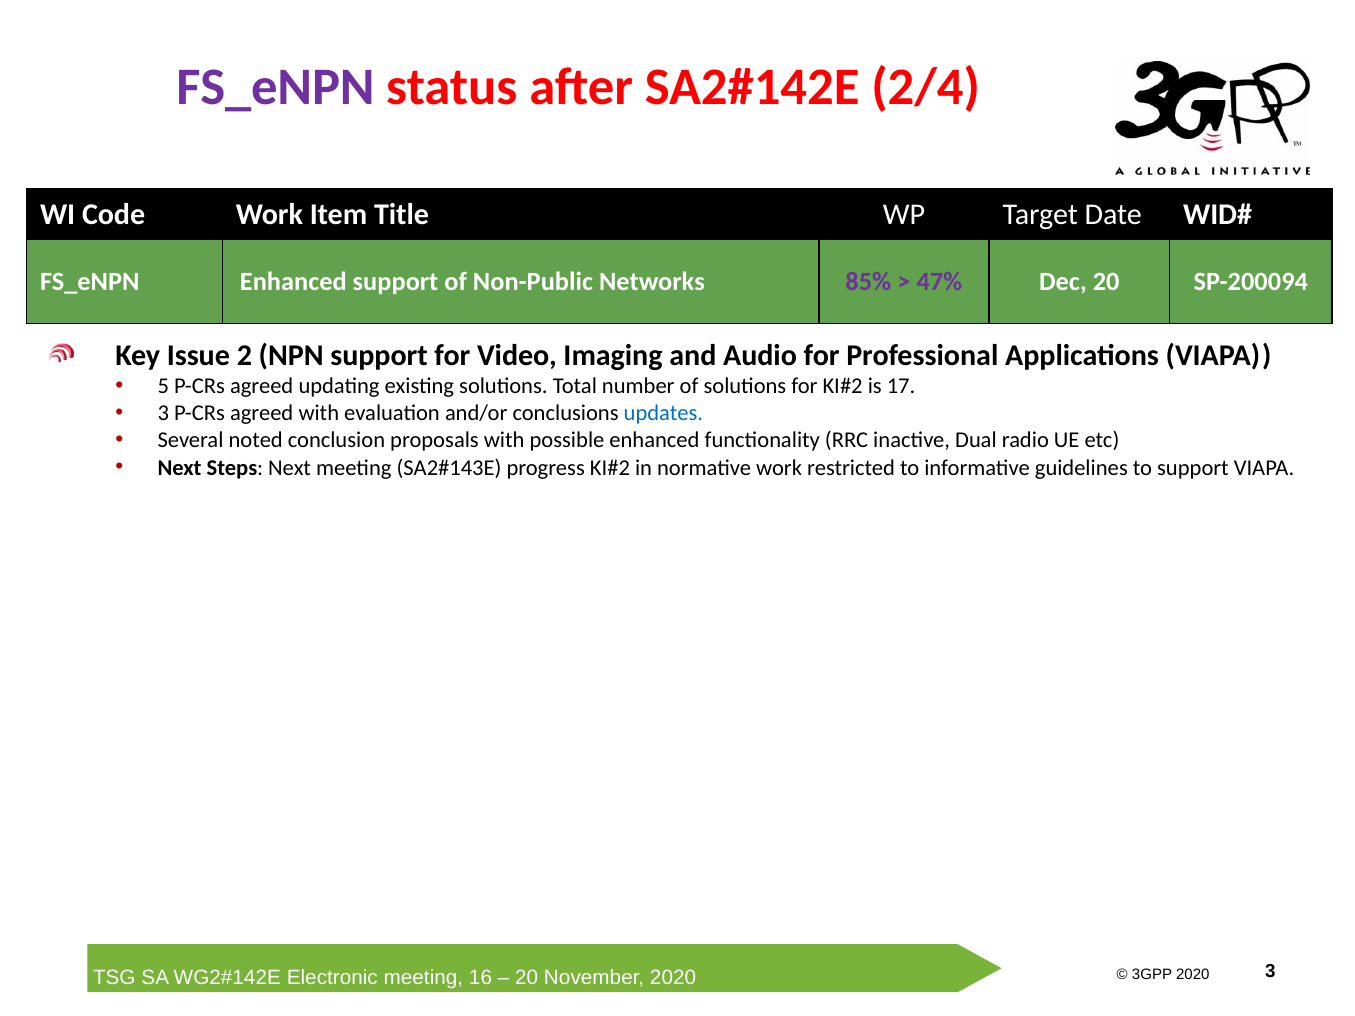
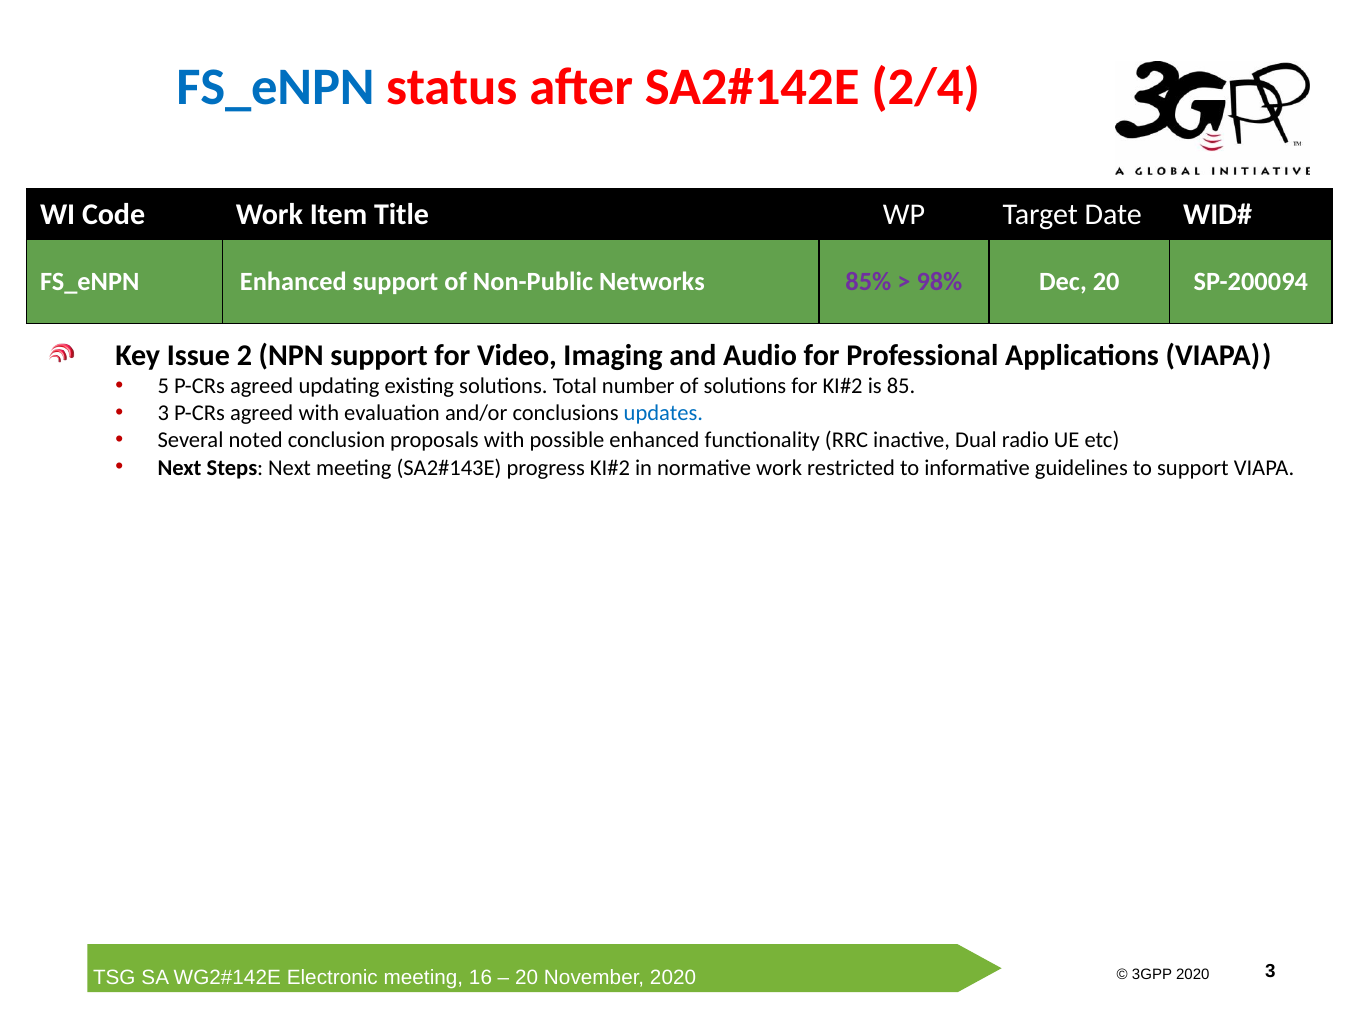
FS_eNPN at (275, 88) colour: purple -> blue
47%: 47% -> 98%
17: 17 -> 85
